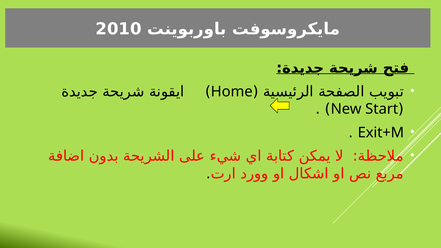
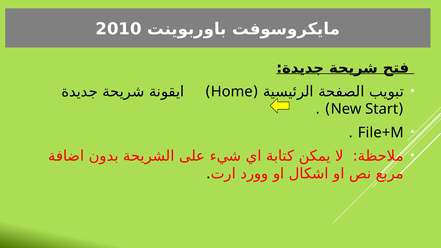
Exit+M: Exit+M -> File+M
